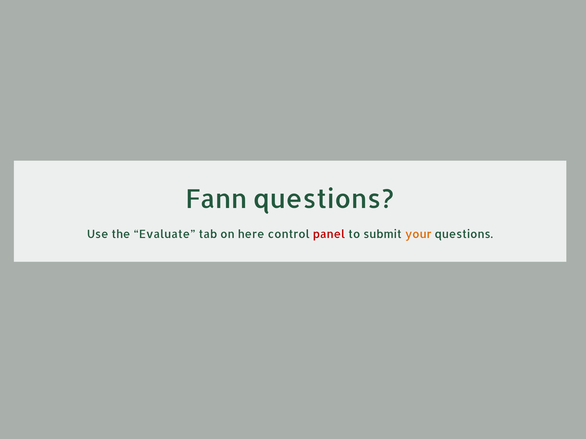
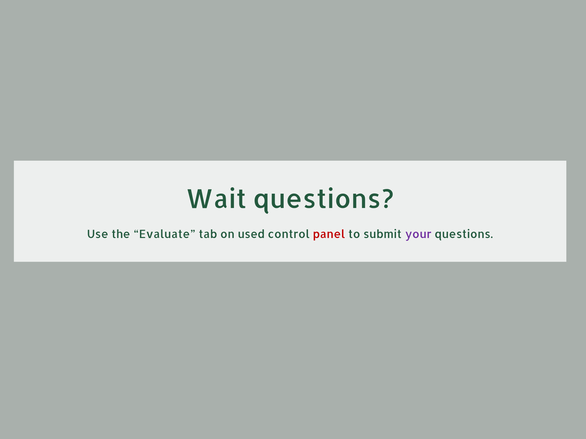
Fann: Fann -> Wait
here: here -> used
your colour: orange -> purple
